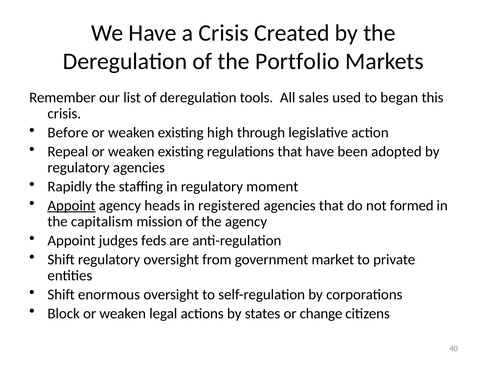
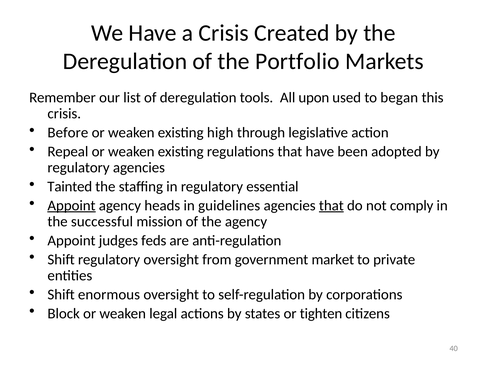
sales: sales -> upon
Rapidly: Rapidly -> Tainted
moment: moment -> essential
registered: registered -> guidelines
that at (331, 206) underline: none -> present
formed: formed -> comply
capitalism: capitalism -> successful
change: change -> tighten
